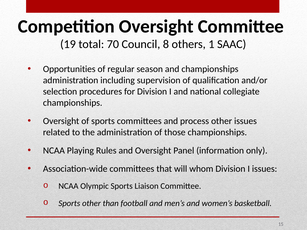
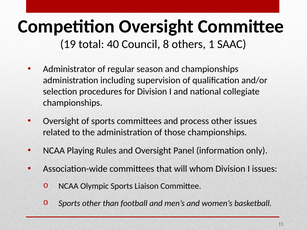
70: 70 -> 40
Opportunities: Opportunities -> Administrator
